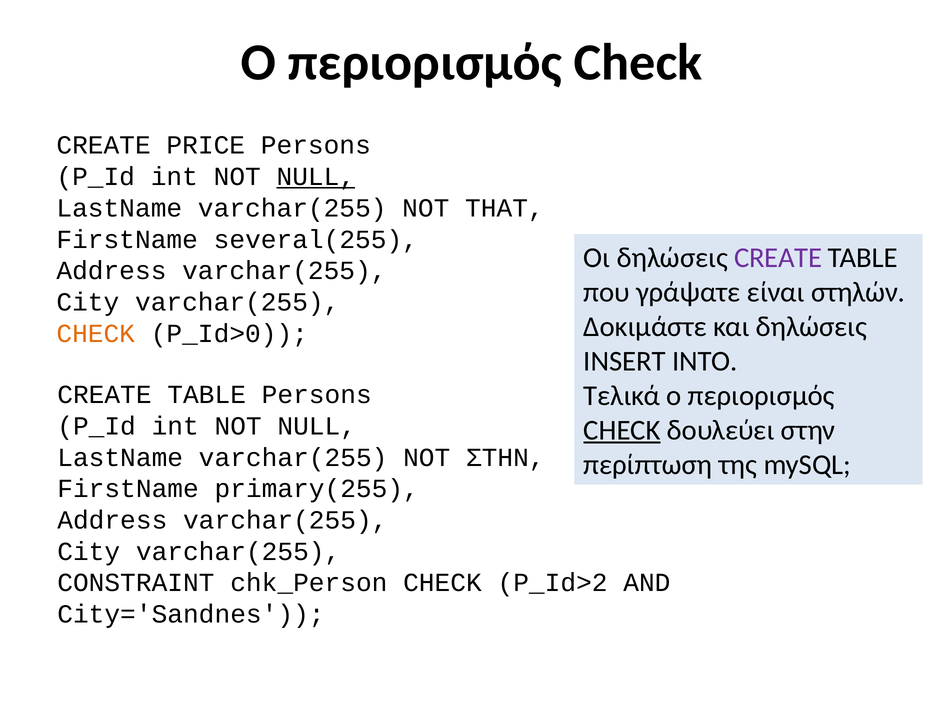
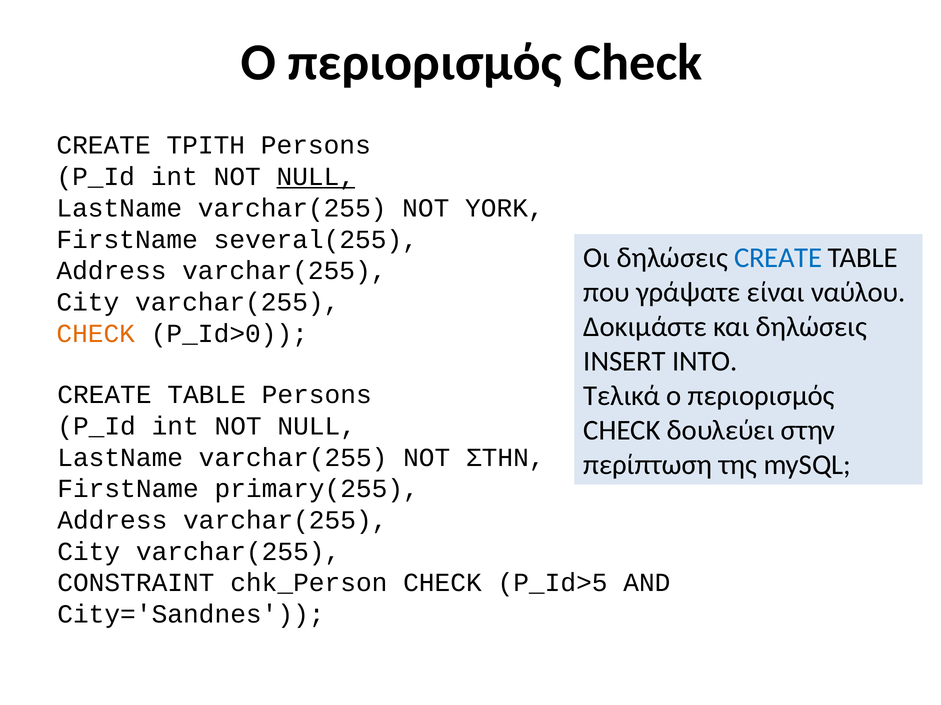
PRICE: PRICE -> ΤΡΙΤΗ
THAT: THAT -> YORK
CREATE at (778, 258) colour: purple -> blue
στηλών: στηλών -> ναύλου
CHECK at (622, 431) underline: present -> none
P_Id>2: P_Id>2 -> P_Id>5
